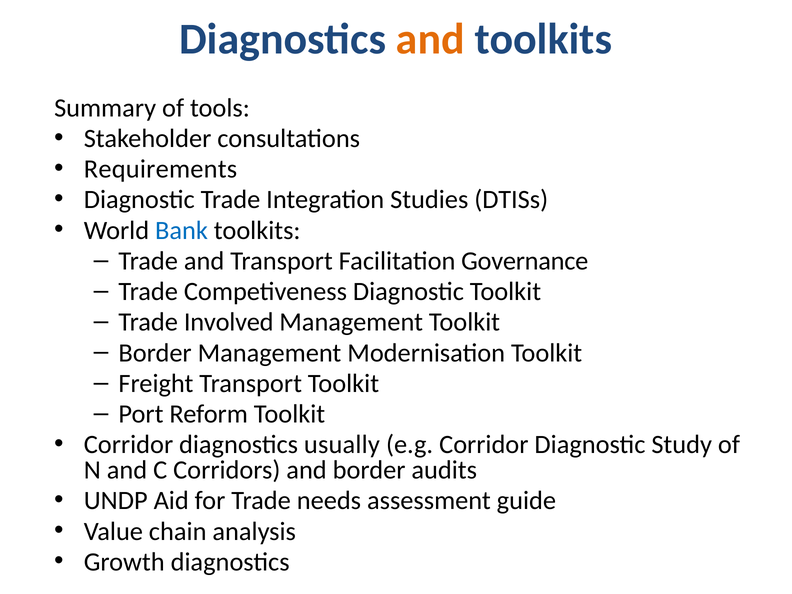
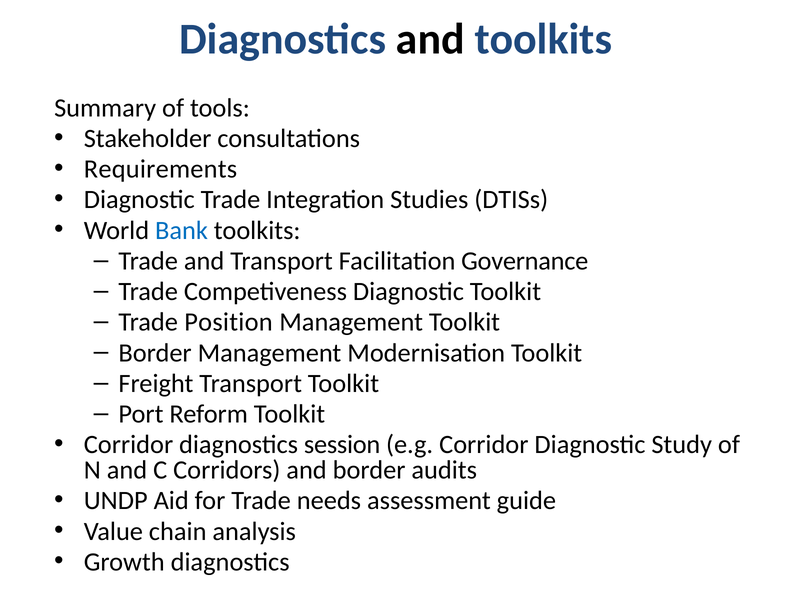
and at (430, 39) colour: orange -> black
Involved: Involved -> Position
usually: usually -> session
